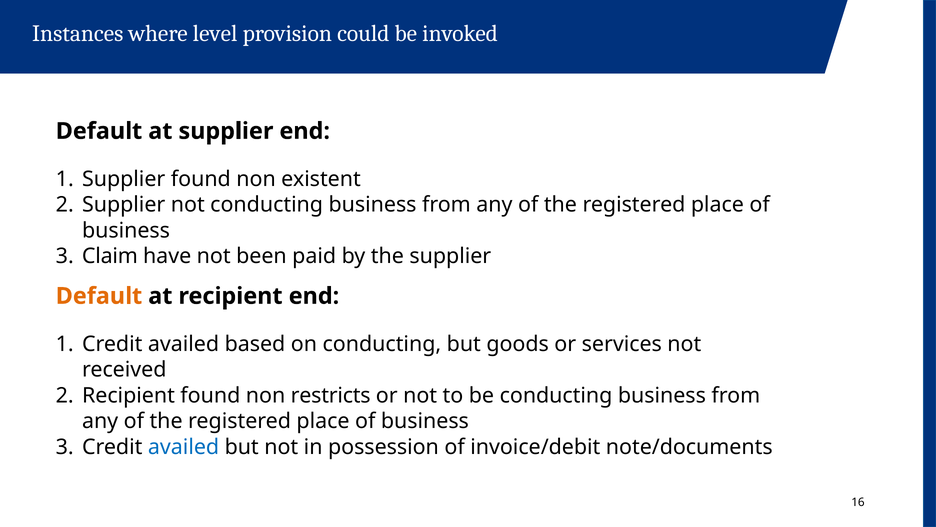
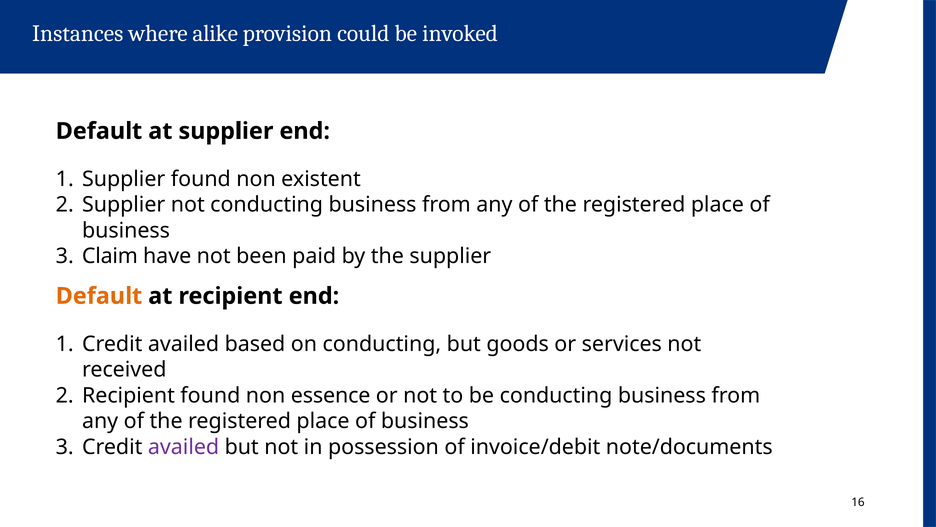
level: level -> alike
restricts: restricts -> essence
availed at (184, 447) colour: blue -> purple
